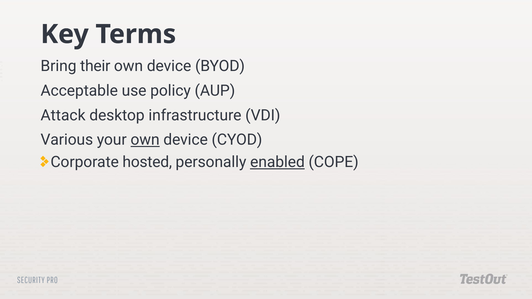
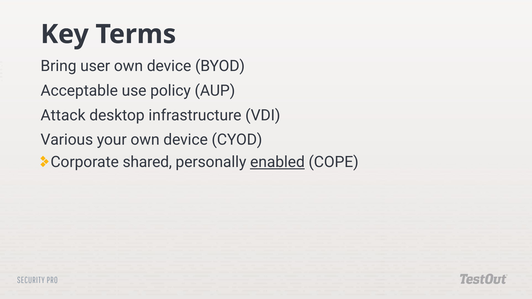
their: their -> user
own at (145, 140) underline: present -> none
hosted: hosted -> shared
